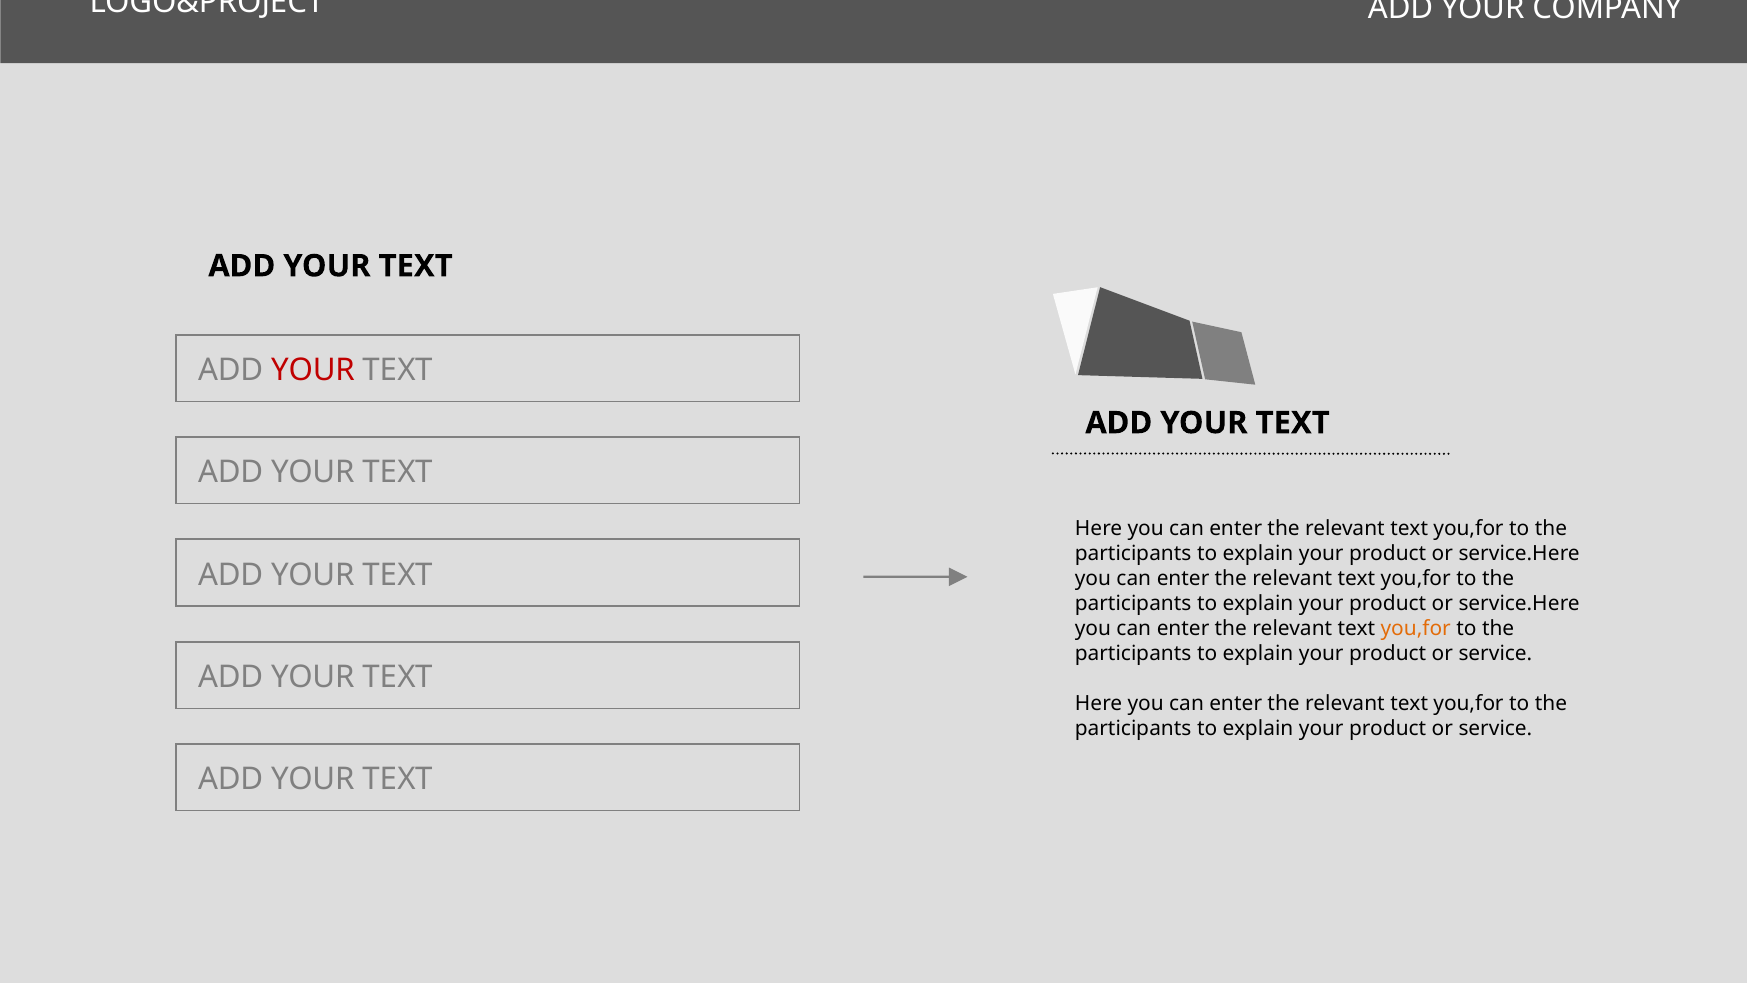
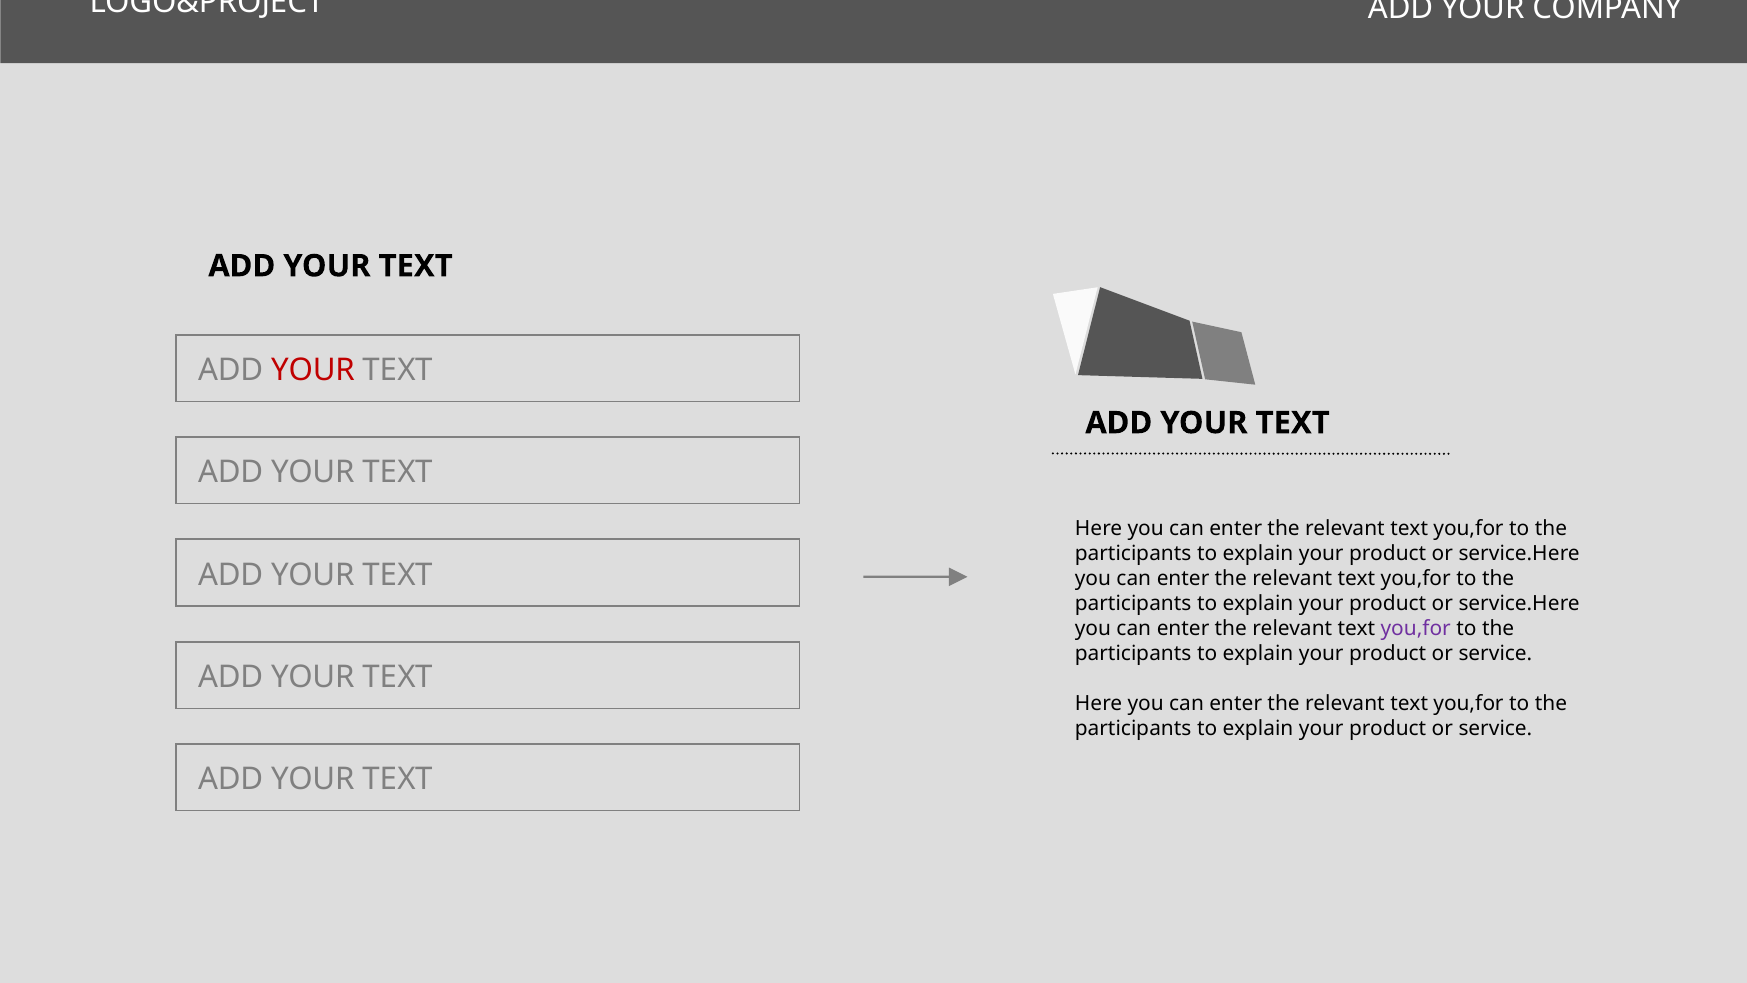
you,for at (1416, 628) colour: orange -> purple
